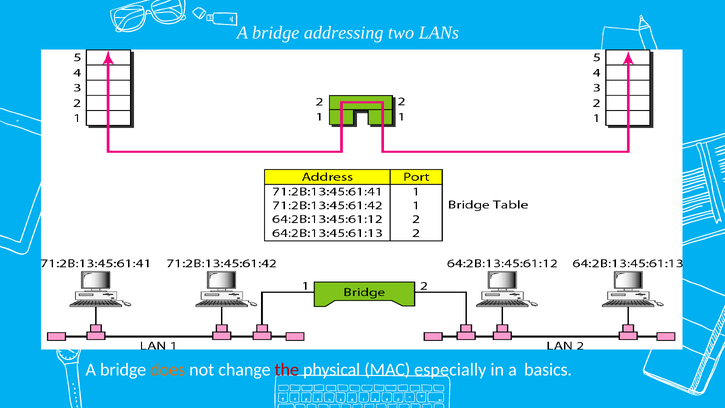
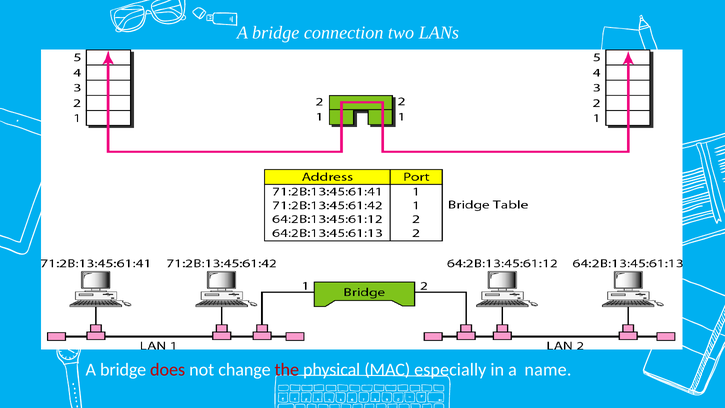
addressing: addressing -> connection
does colour: orange -> red
basics: basics -> name
